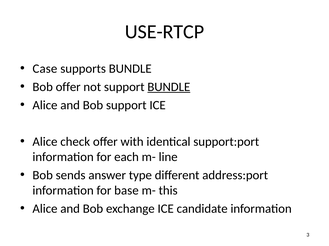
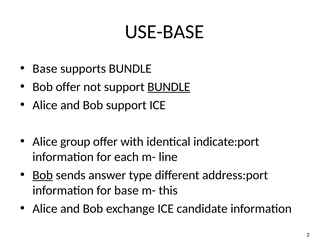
USE-RTCP: USE-RTCP -> USE-BASE
Case at (45, 69): Case -> Base
check: check -> group
support:port: support:port -> indicate:port
Bob at (43, 176) underline: none -> present
